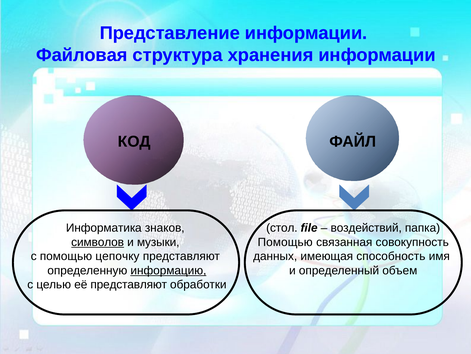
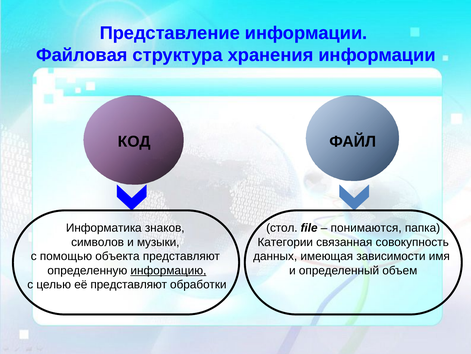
воздействий: воздействий -> понимаются
символов underline: present -> none
Помощью at (285, 242): Помощью -> Категории
цепочку: цепочку -> объекта
способность: способность -> зависимости
